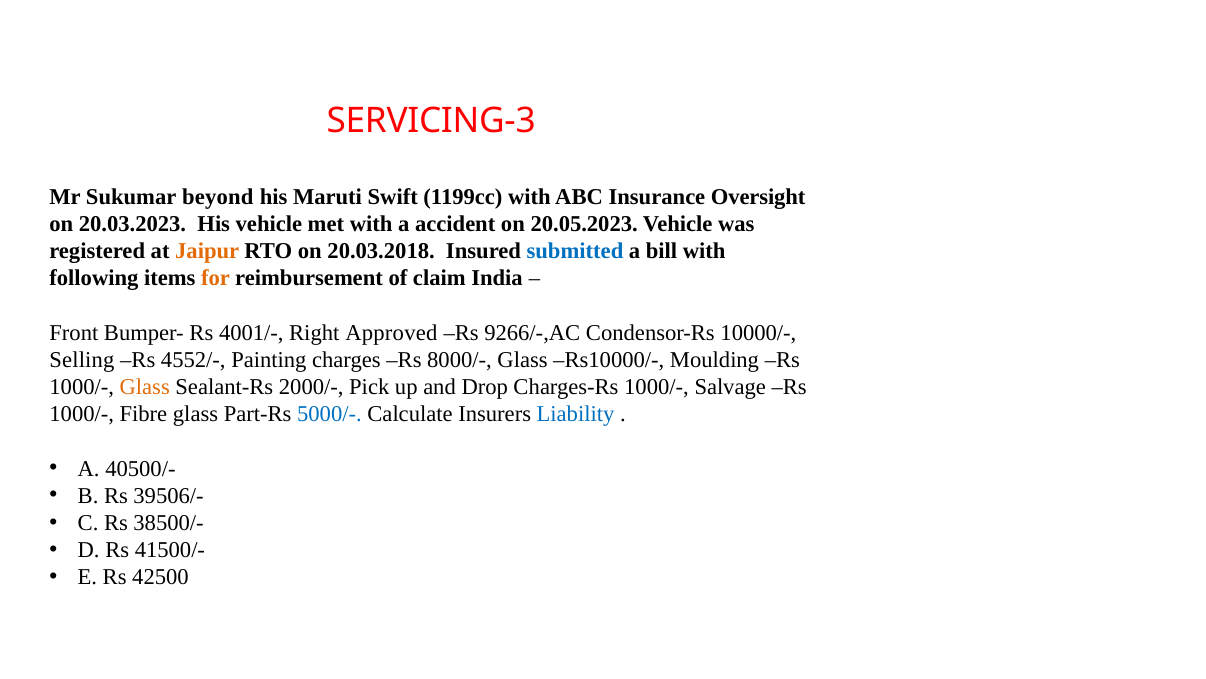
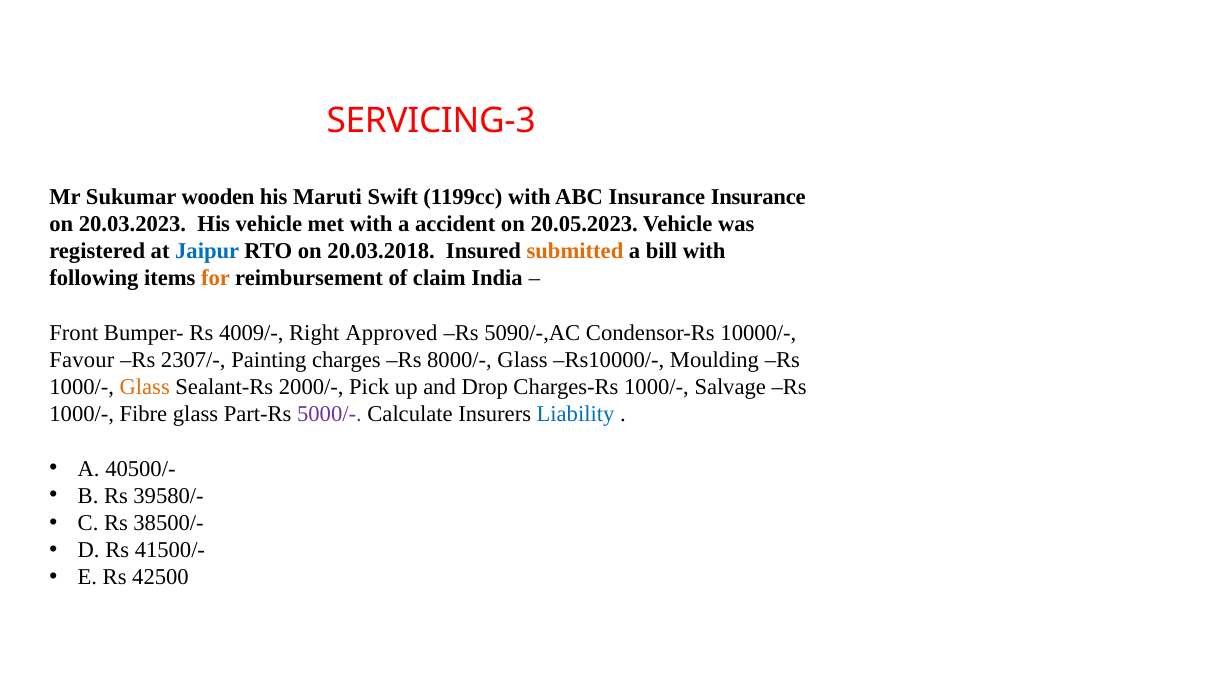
beyond: beyond -> wooden
Insurance Oversight: Oversight -> Insurance
Jaipur colour: orange -> blue
submitted colour: blue -> orange
4001/-: 4001/- -> 4009/-
9266/-,AC: 9266/-,AC -> 5090/-,AC
Selling: Selling -> Favour
4552/-: 4552/- -> 2307/-
5000/- colour: blue -> purple
39506/-: 39506/- -> 39580/-
